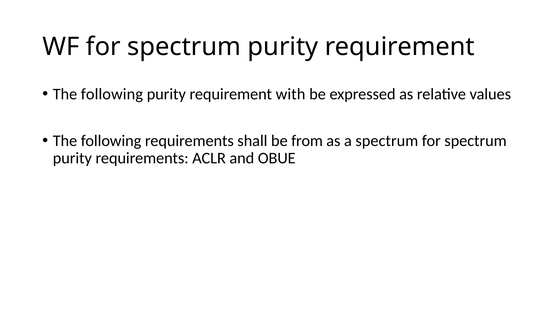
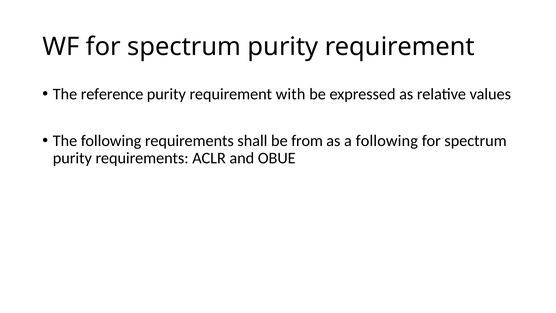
following at (112, 94): following -> reference
a spectrum: spectrum -> following
